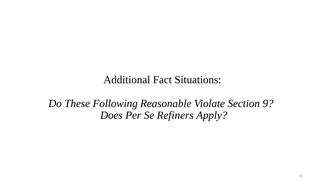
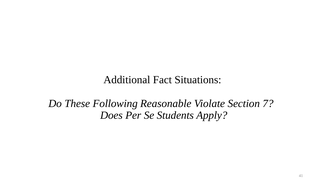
9: 9 -> 7
Refiners: Refiners -> Students
